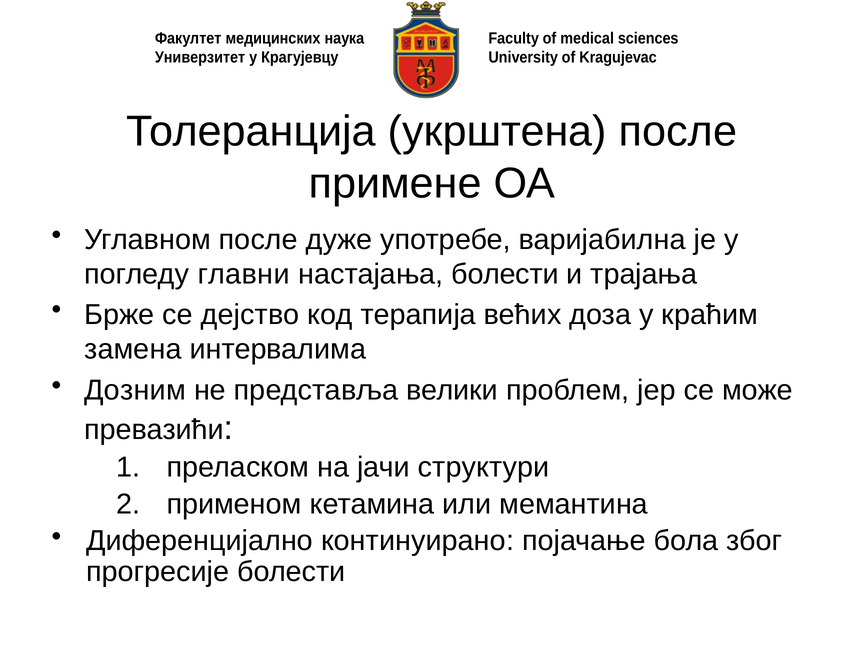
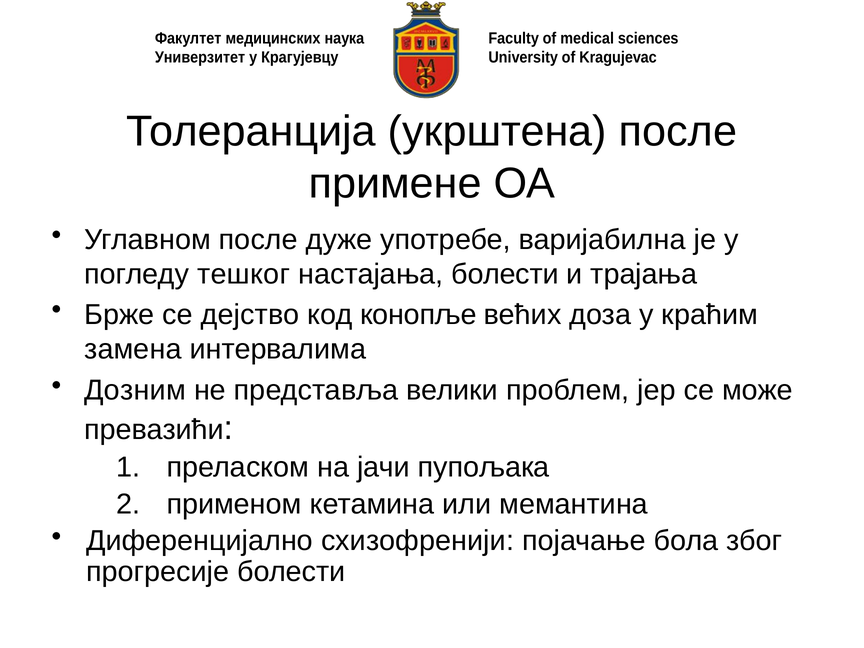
главни: главни -> тешког
терапија: терапија -> конопље
структури: структури -> пупољака
континуирано: континуирано -> схизофренији
